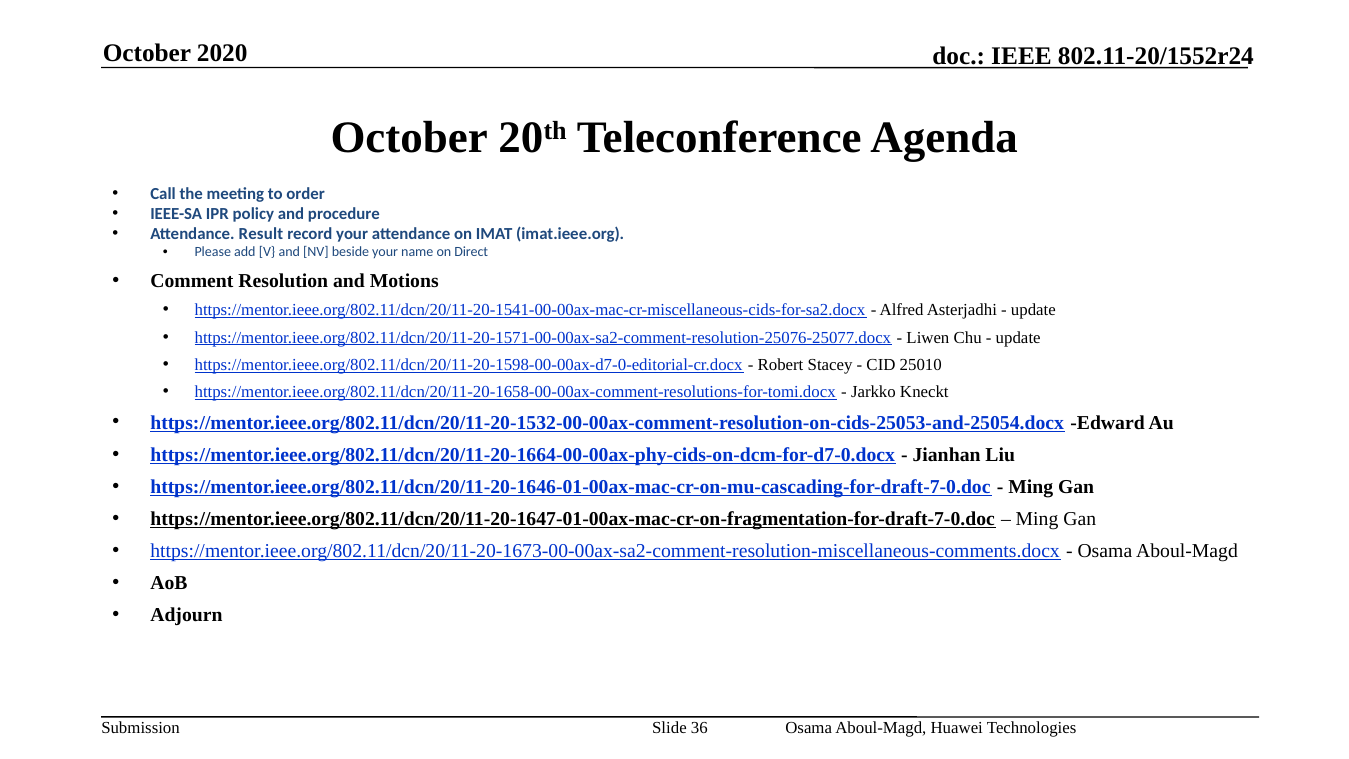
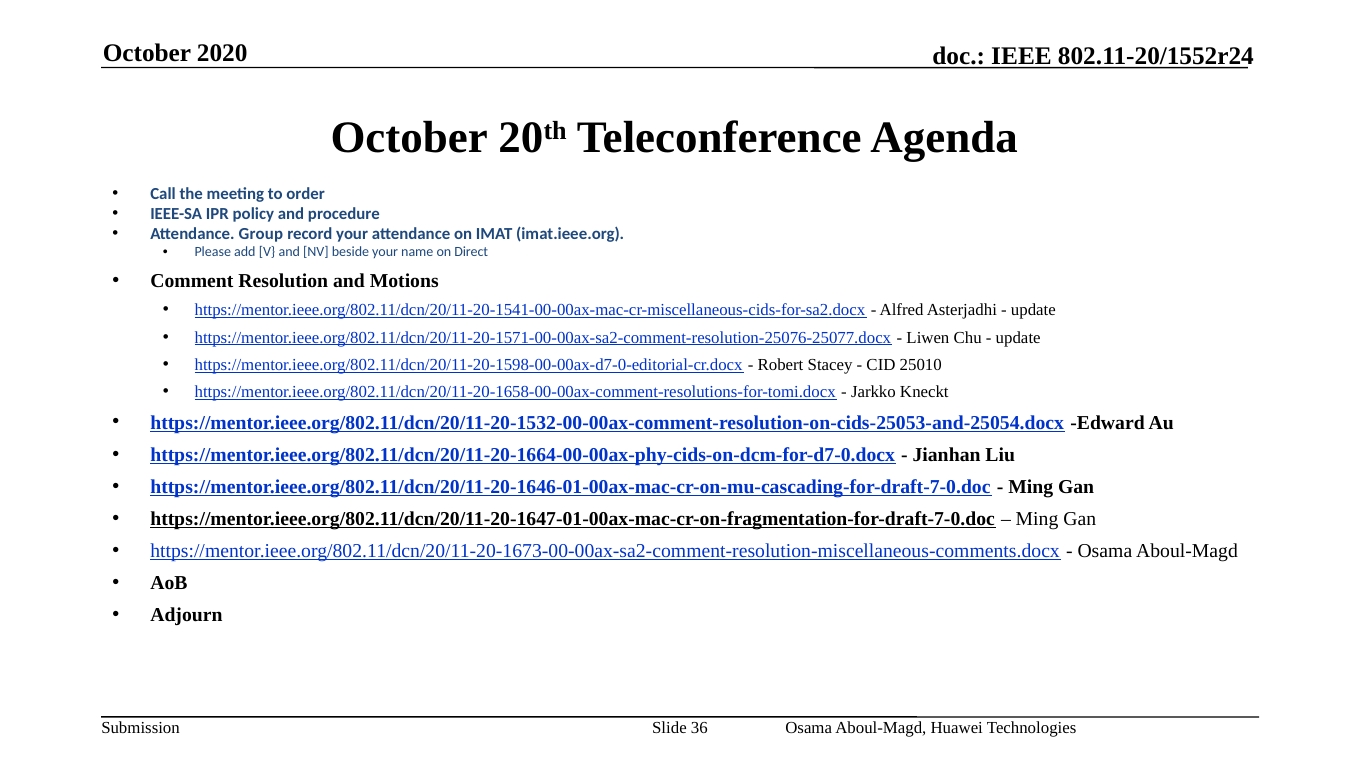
Result: Result -> Group
